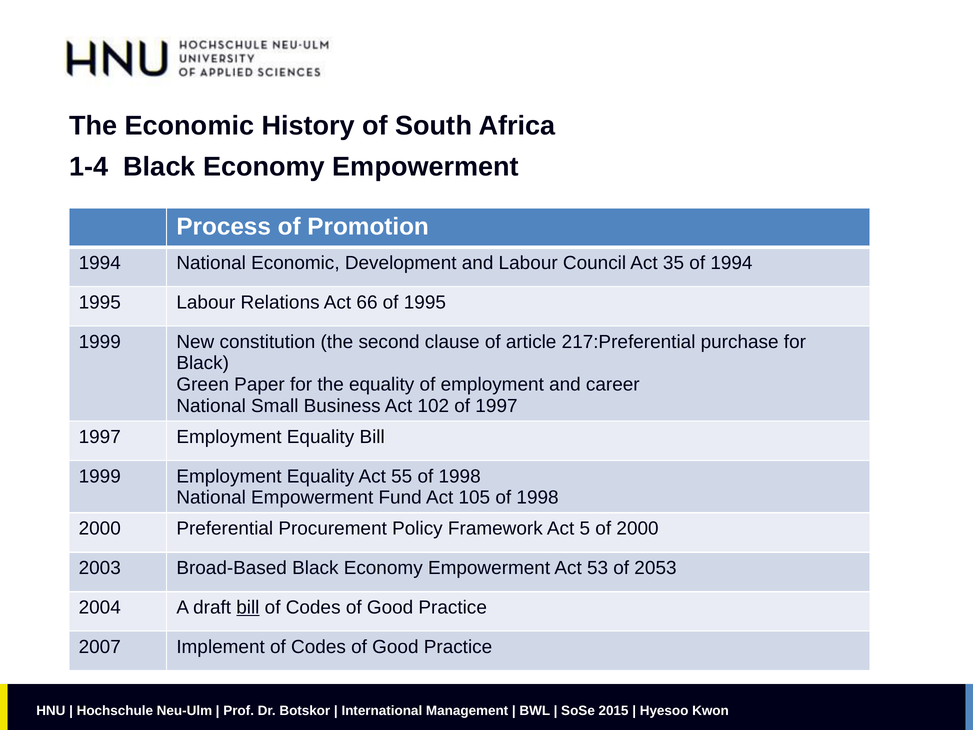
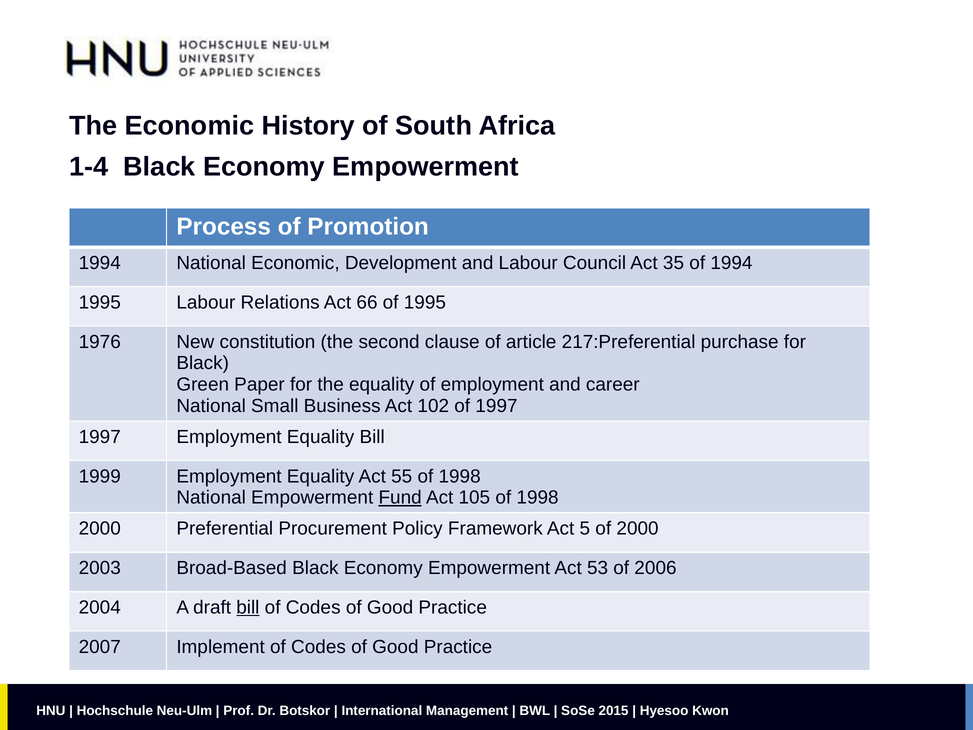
1999 at (100, 342): 1999 -> 1976
Fund underline: none -> present
2053: 2053 -> 2006
